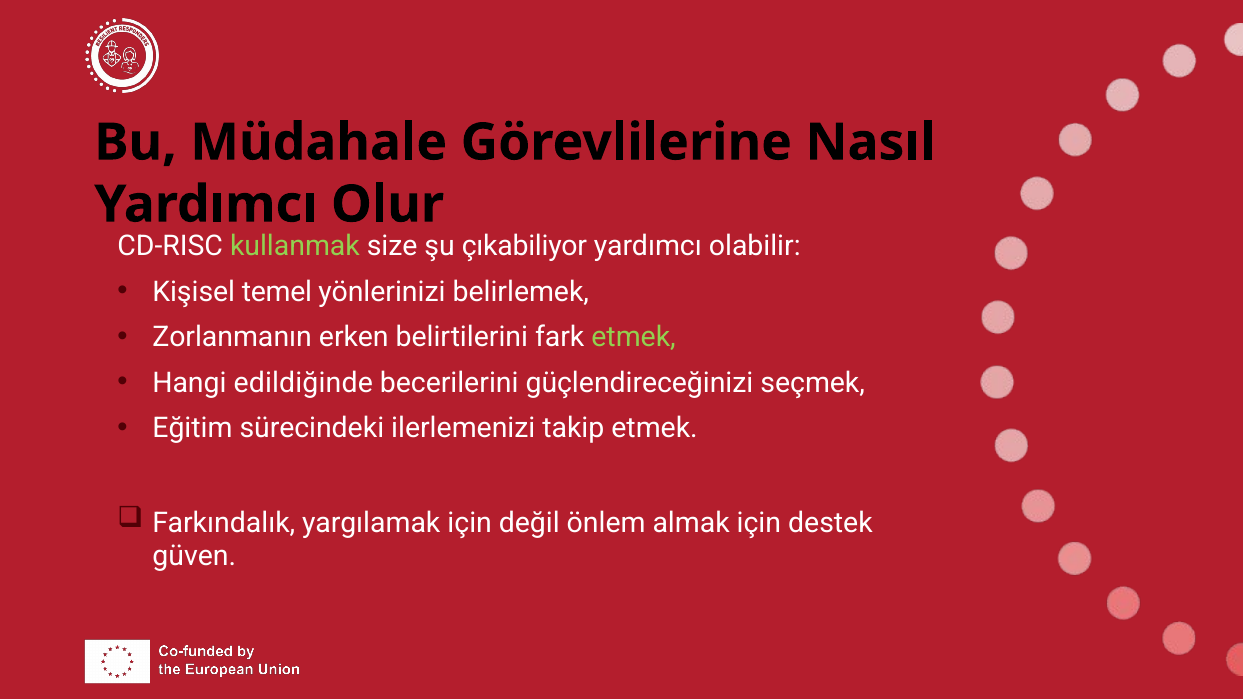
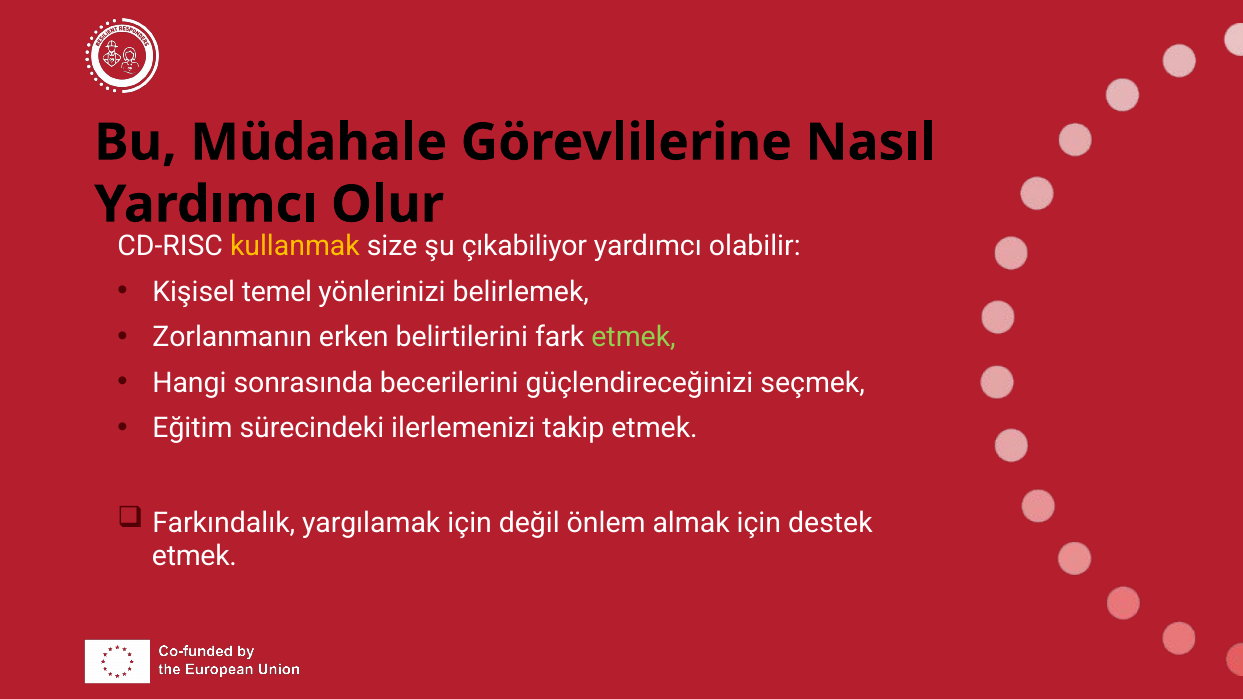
kullanmak colour: light green -> yellow
edildiğinde: edildiğinde -> sonrasında
güven at (194, 557): güven -> etmek
